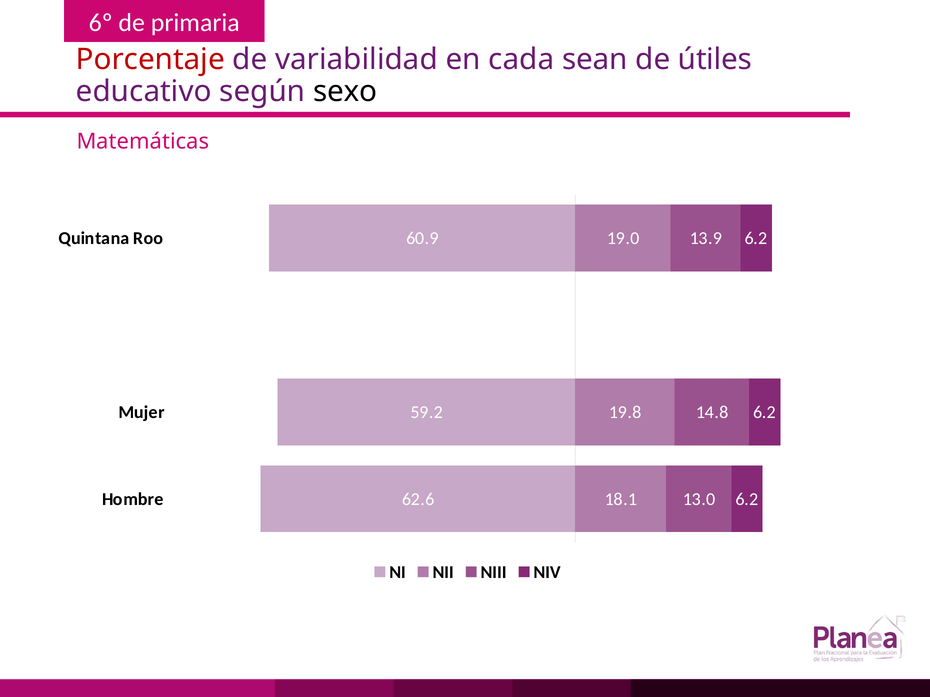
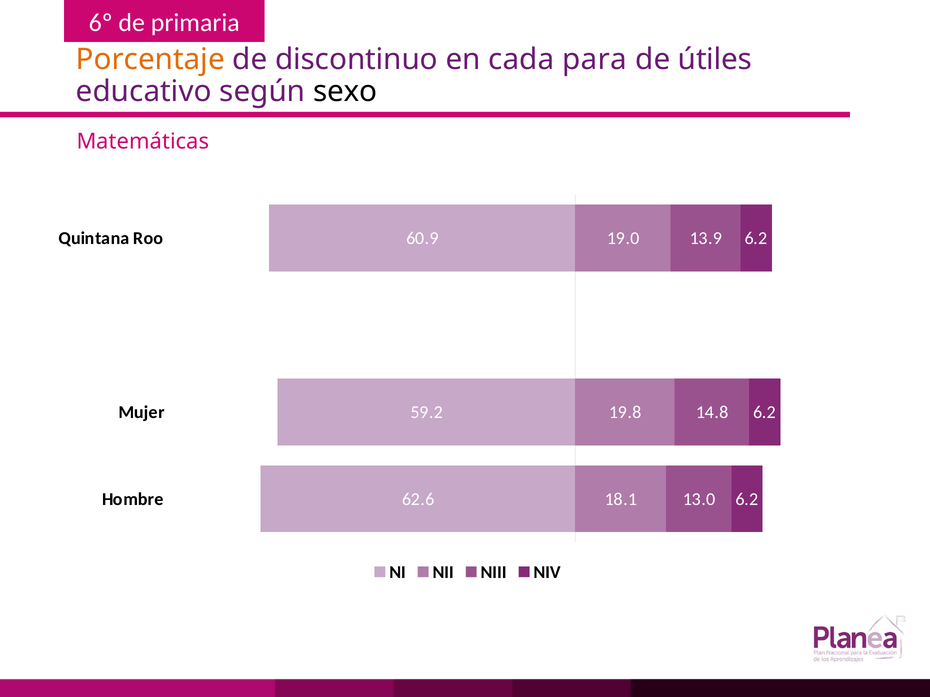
Porcentaje colour: red -> orange
variabilidad: variabilidad -> discontinuo
sean: sean -> para
